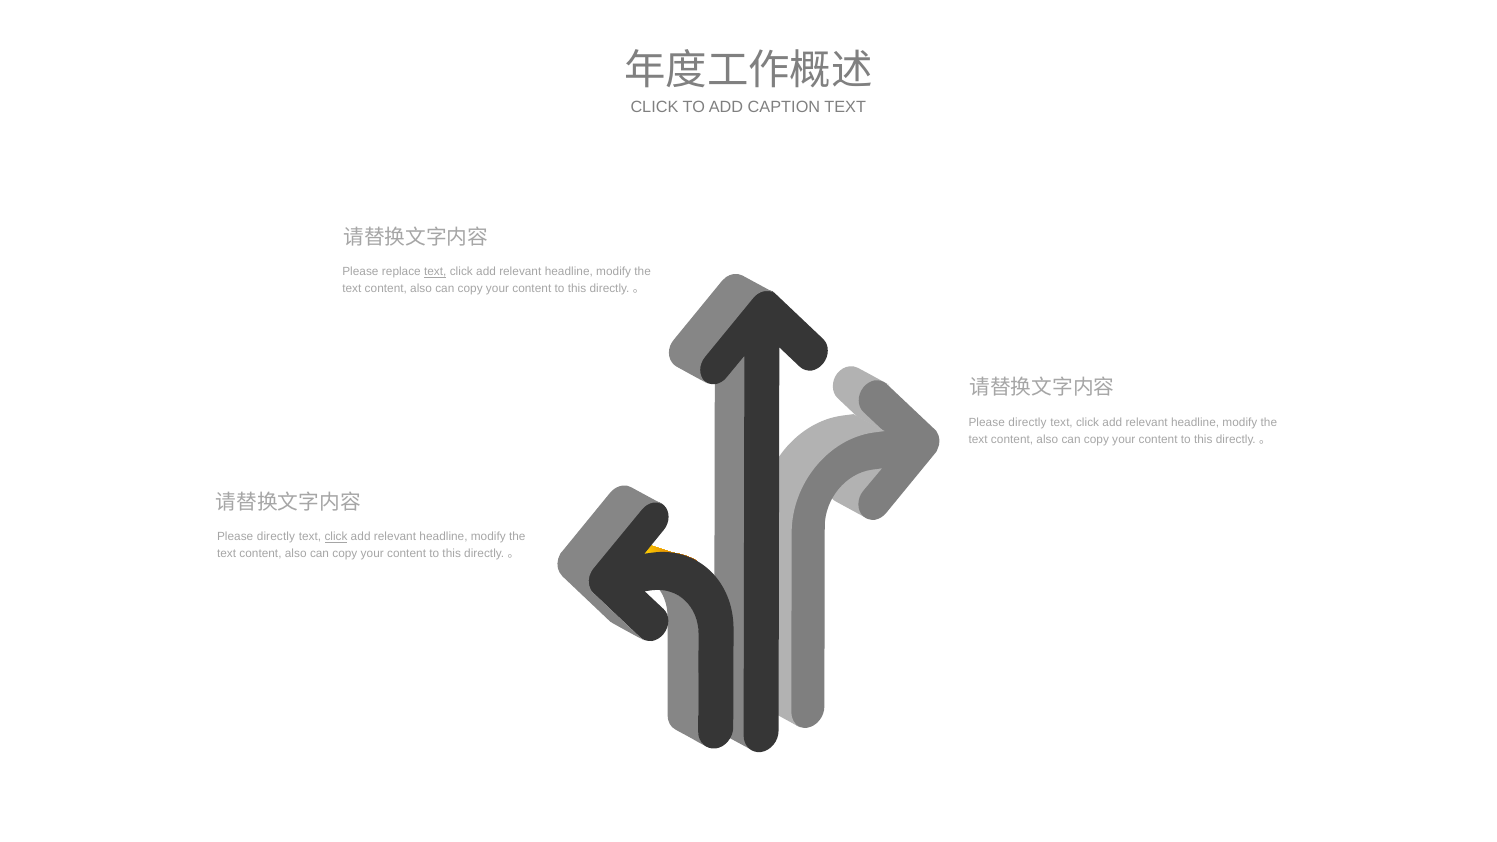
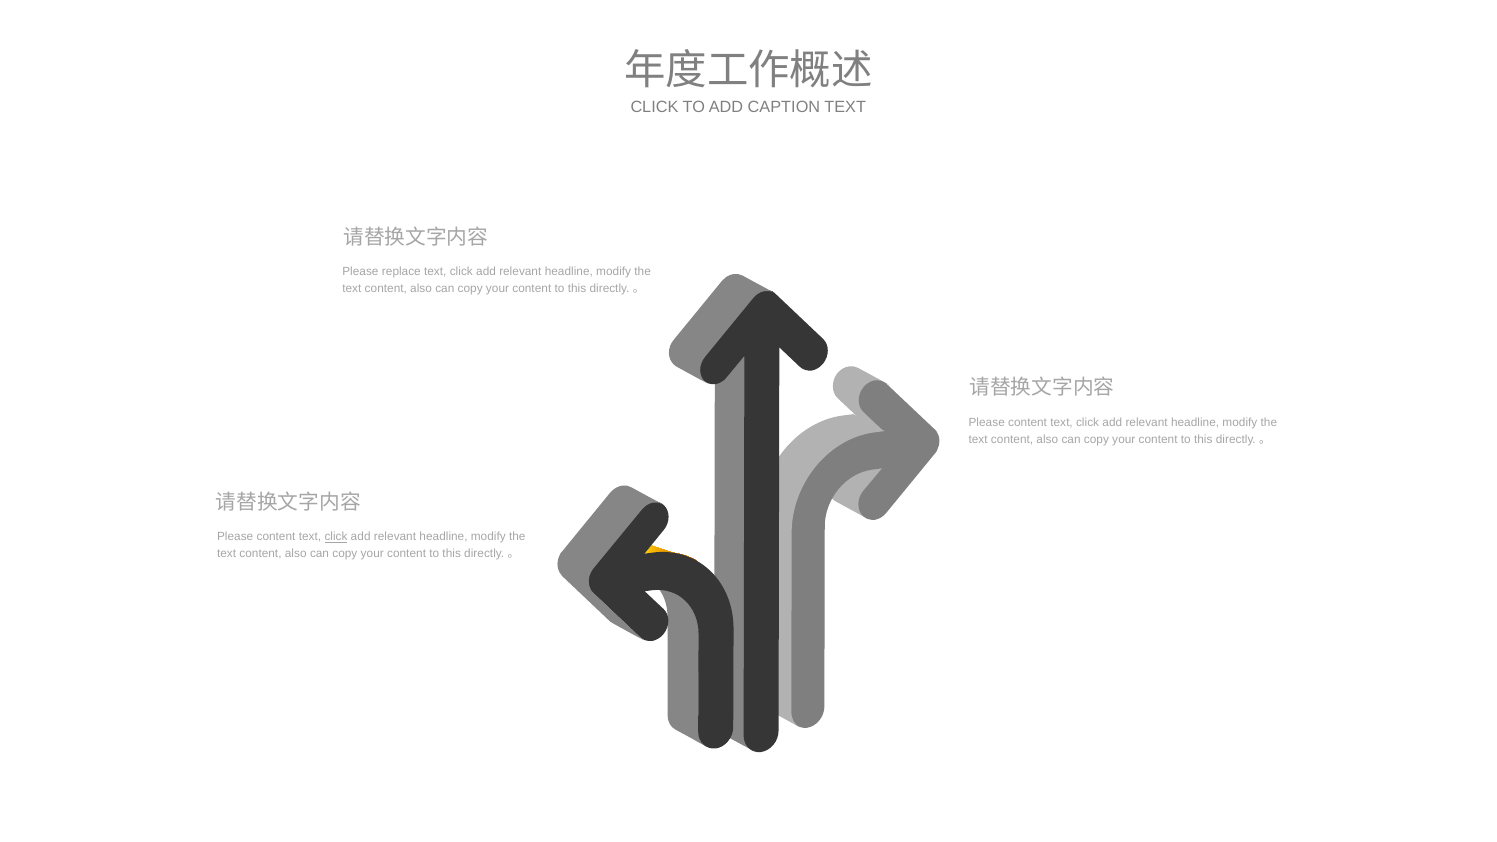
text at (435, 272) underline: present -> none
directly at (1028, 422): directly -> content
directly at (276, 537): directly -> content
